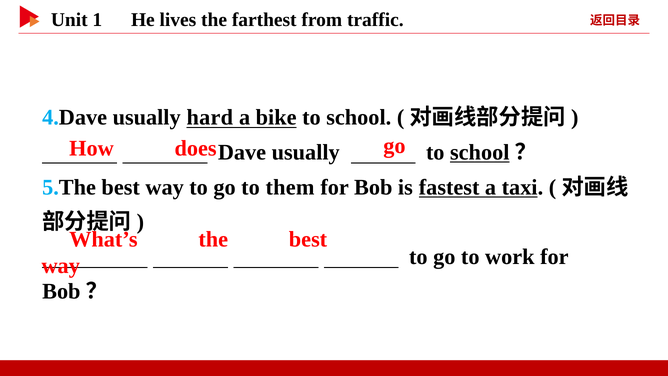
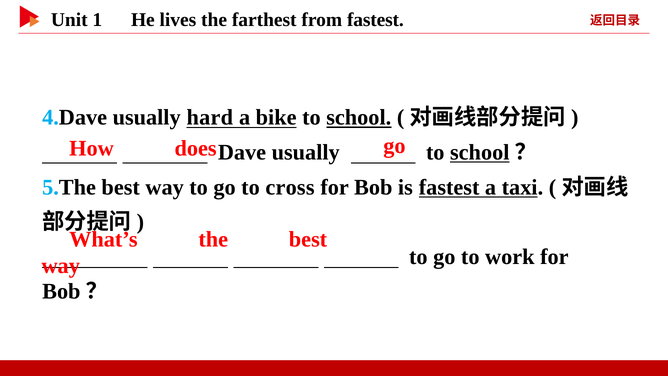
traffic at (375, 20): traffic -> fastest
school at (359, 118) underline: none -> present
them: them -> cross
